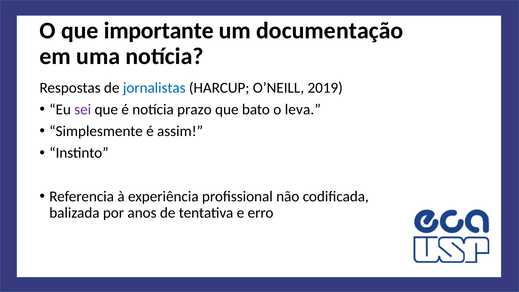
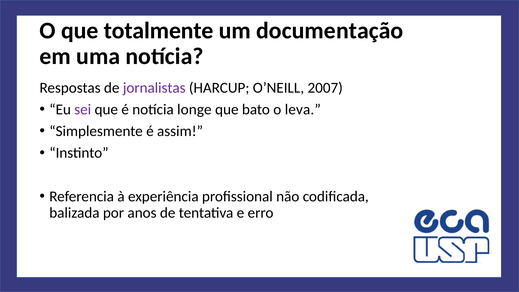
importante: importante -> totalmente
jornalistas colour: blue -> purple
2019: 2019 -> 2007
prazo: prazo -> longe
